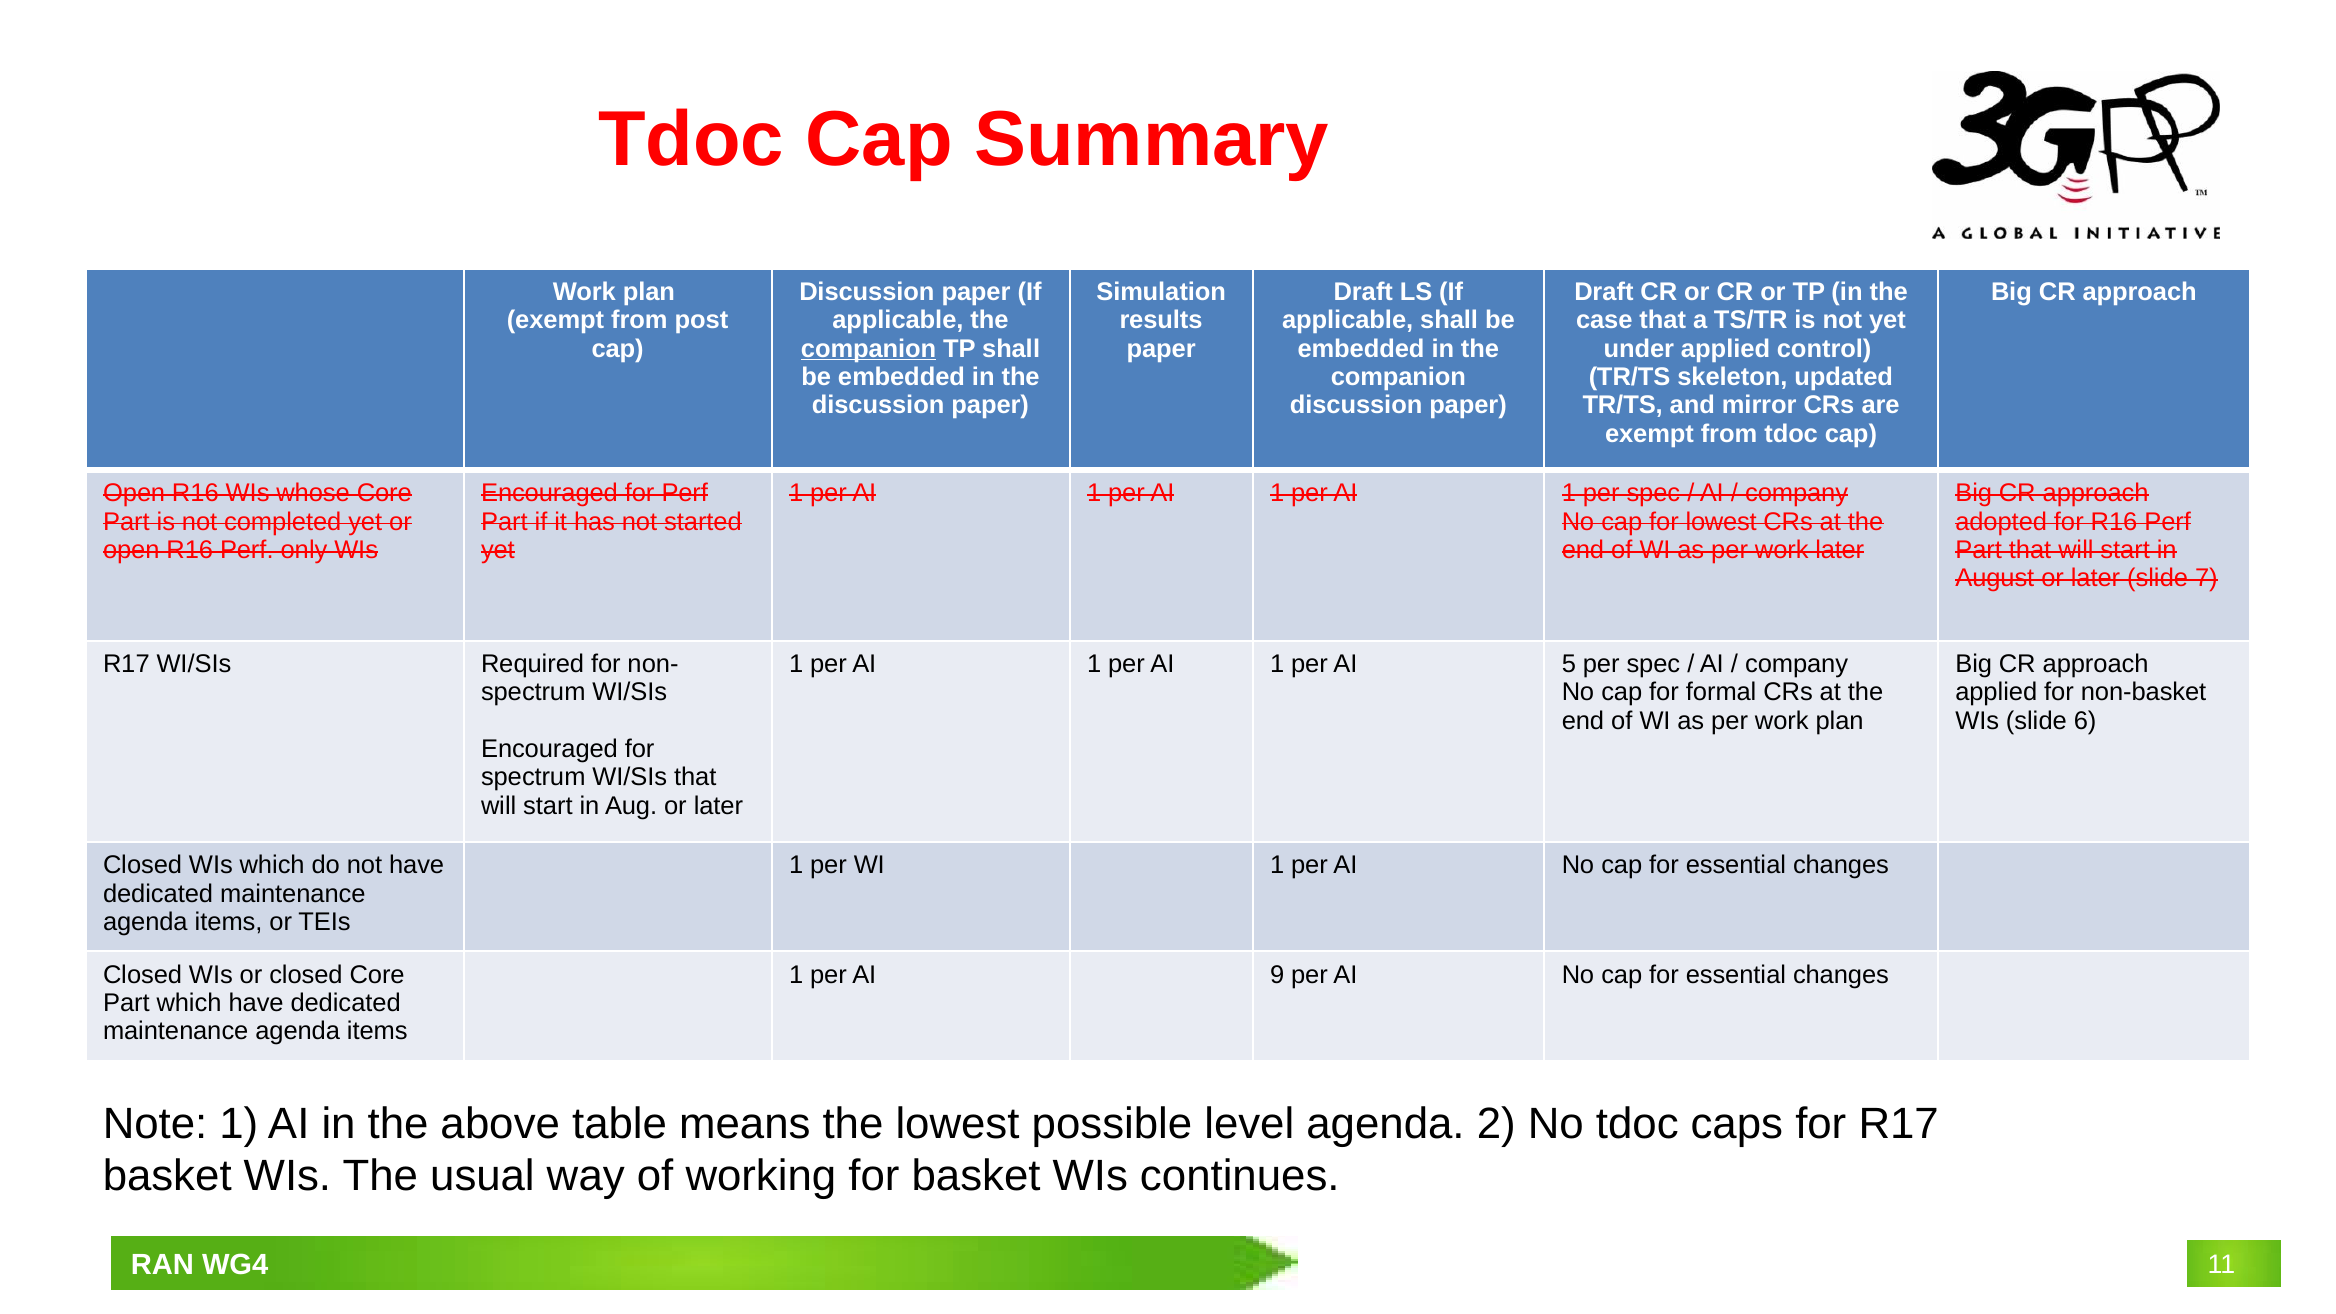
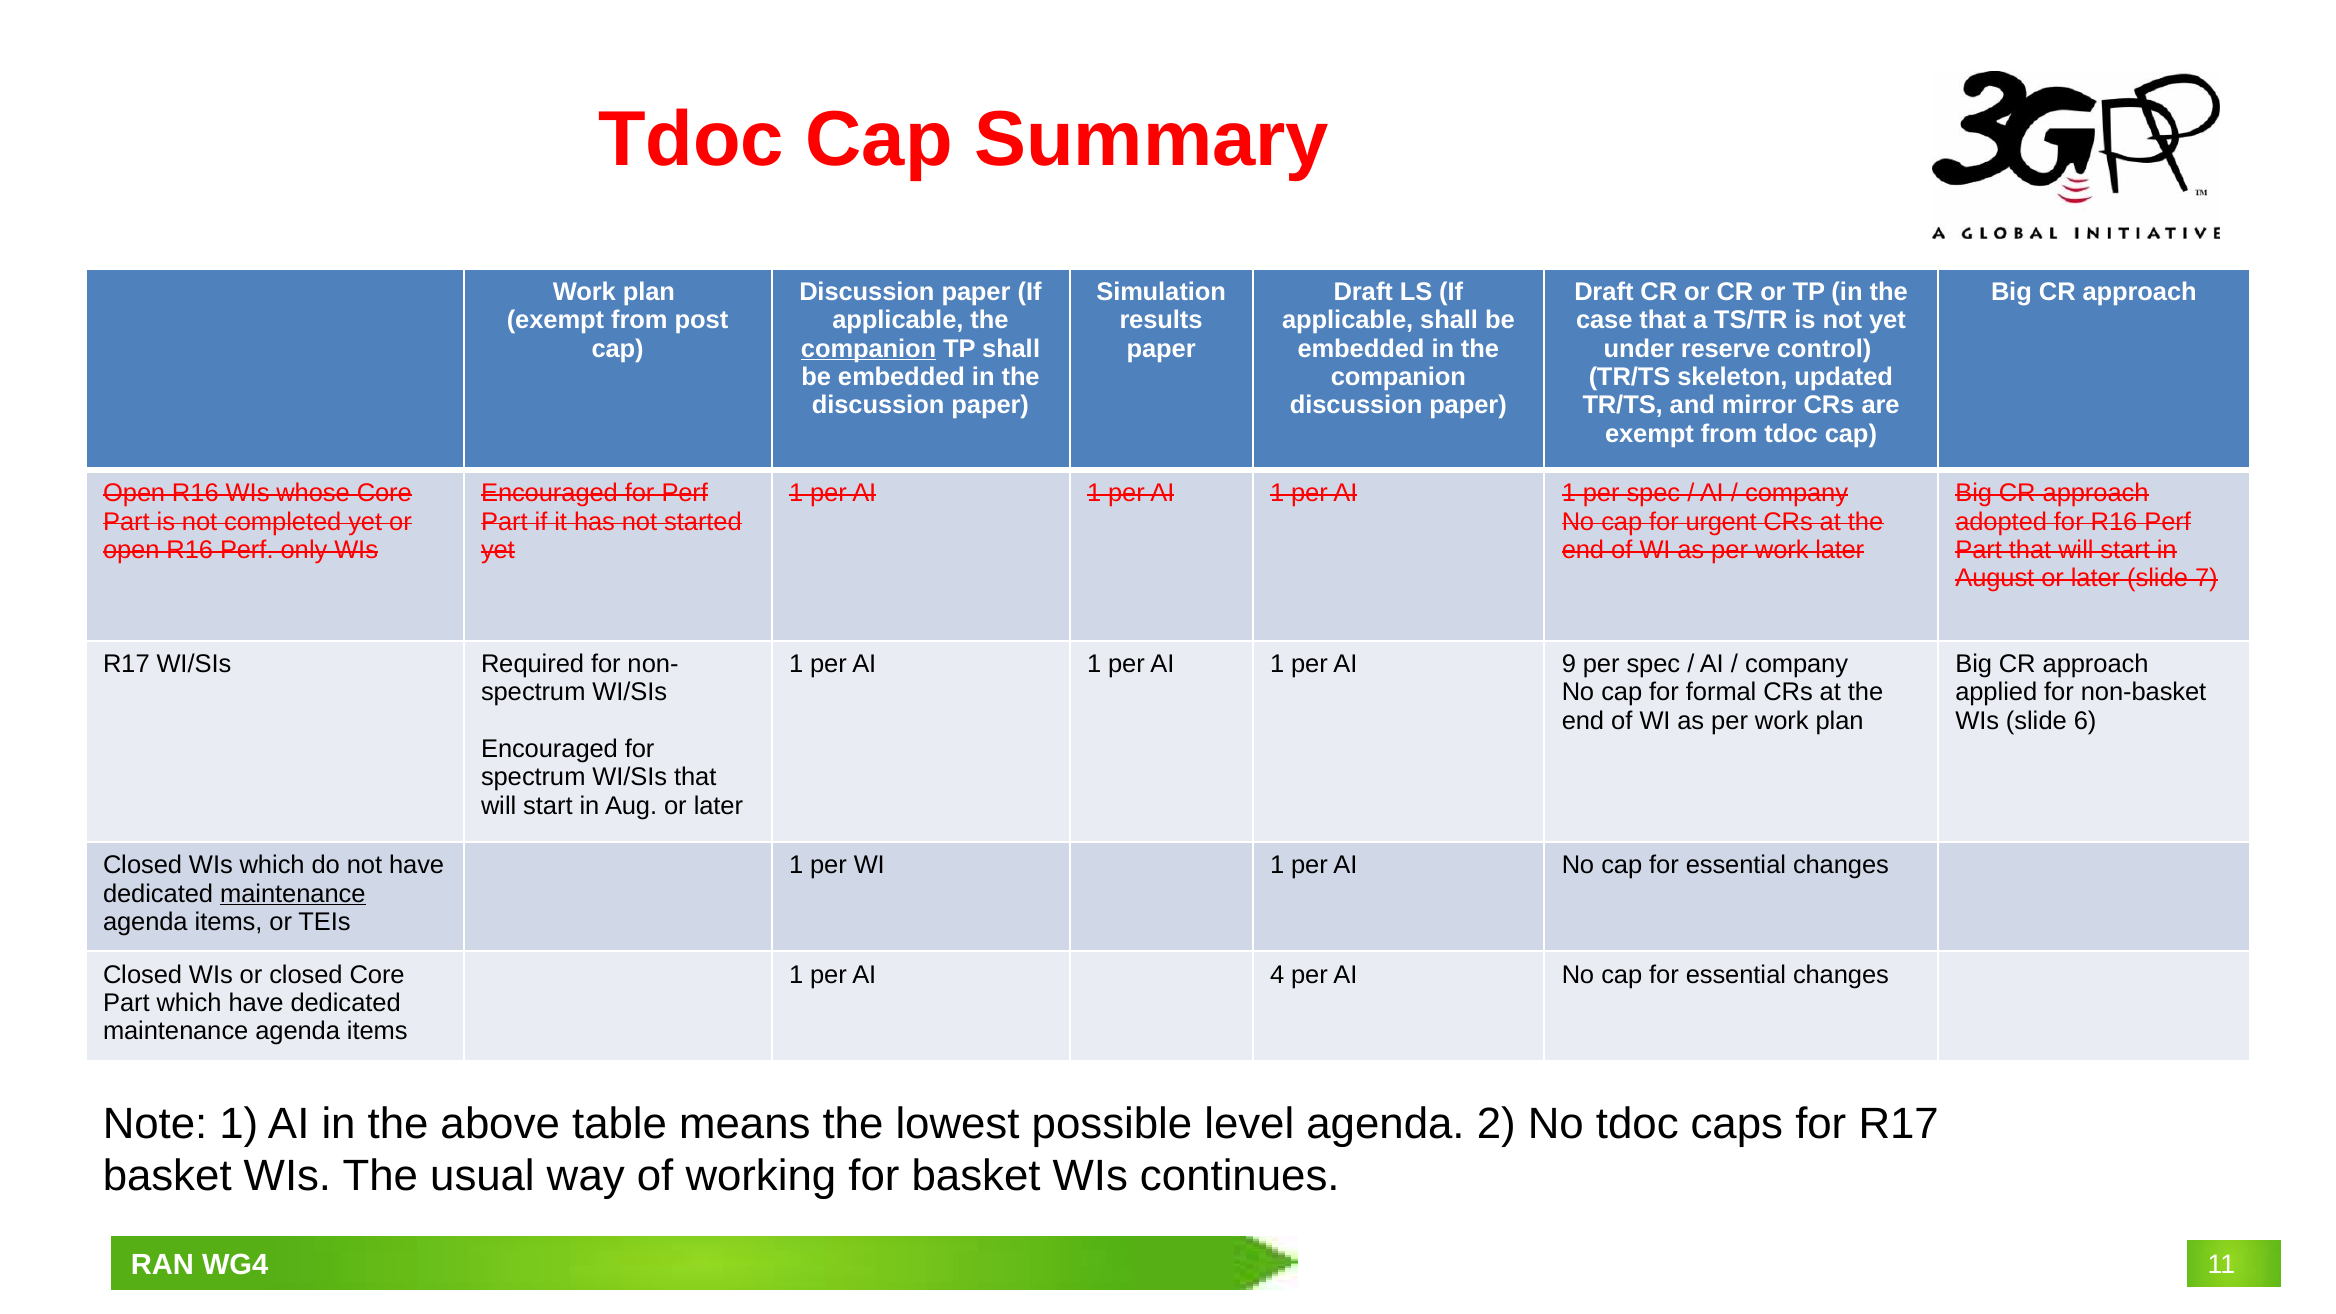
under applied: applied -> reserve
for lowest: lowest -> urgent
5: 5 -> 9
maintenance at (293, 894) underline: none -> present
9: 9 -> 4
